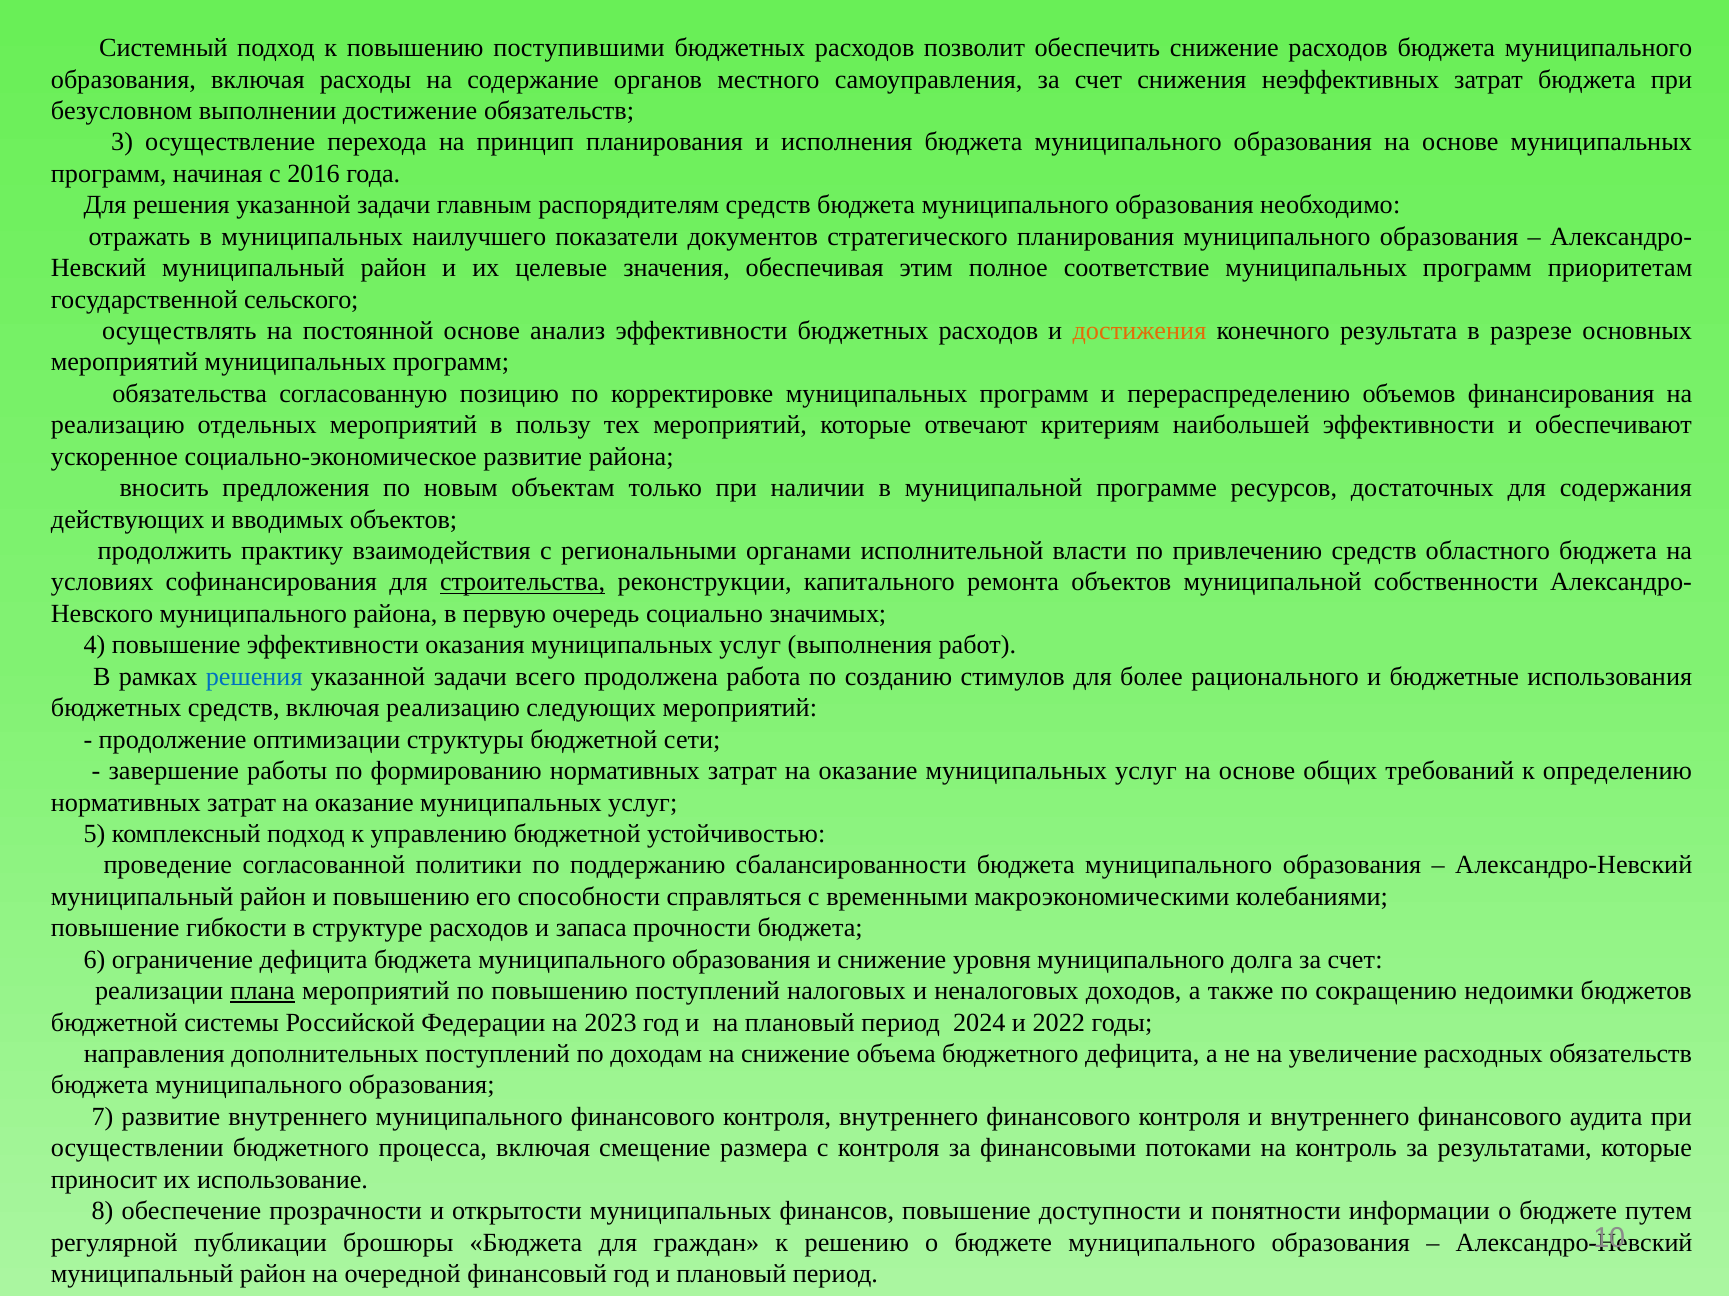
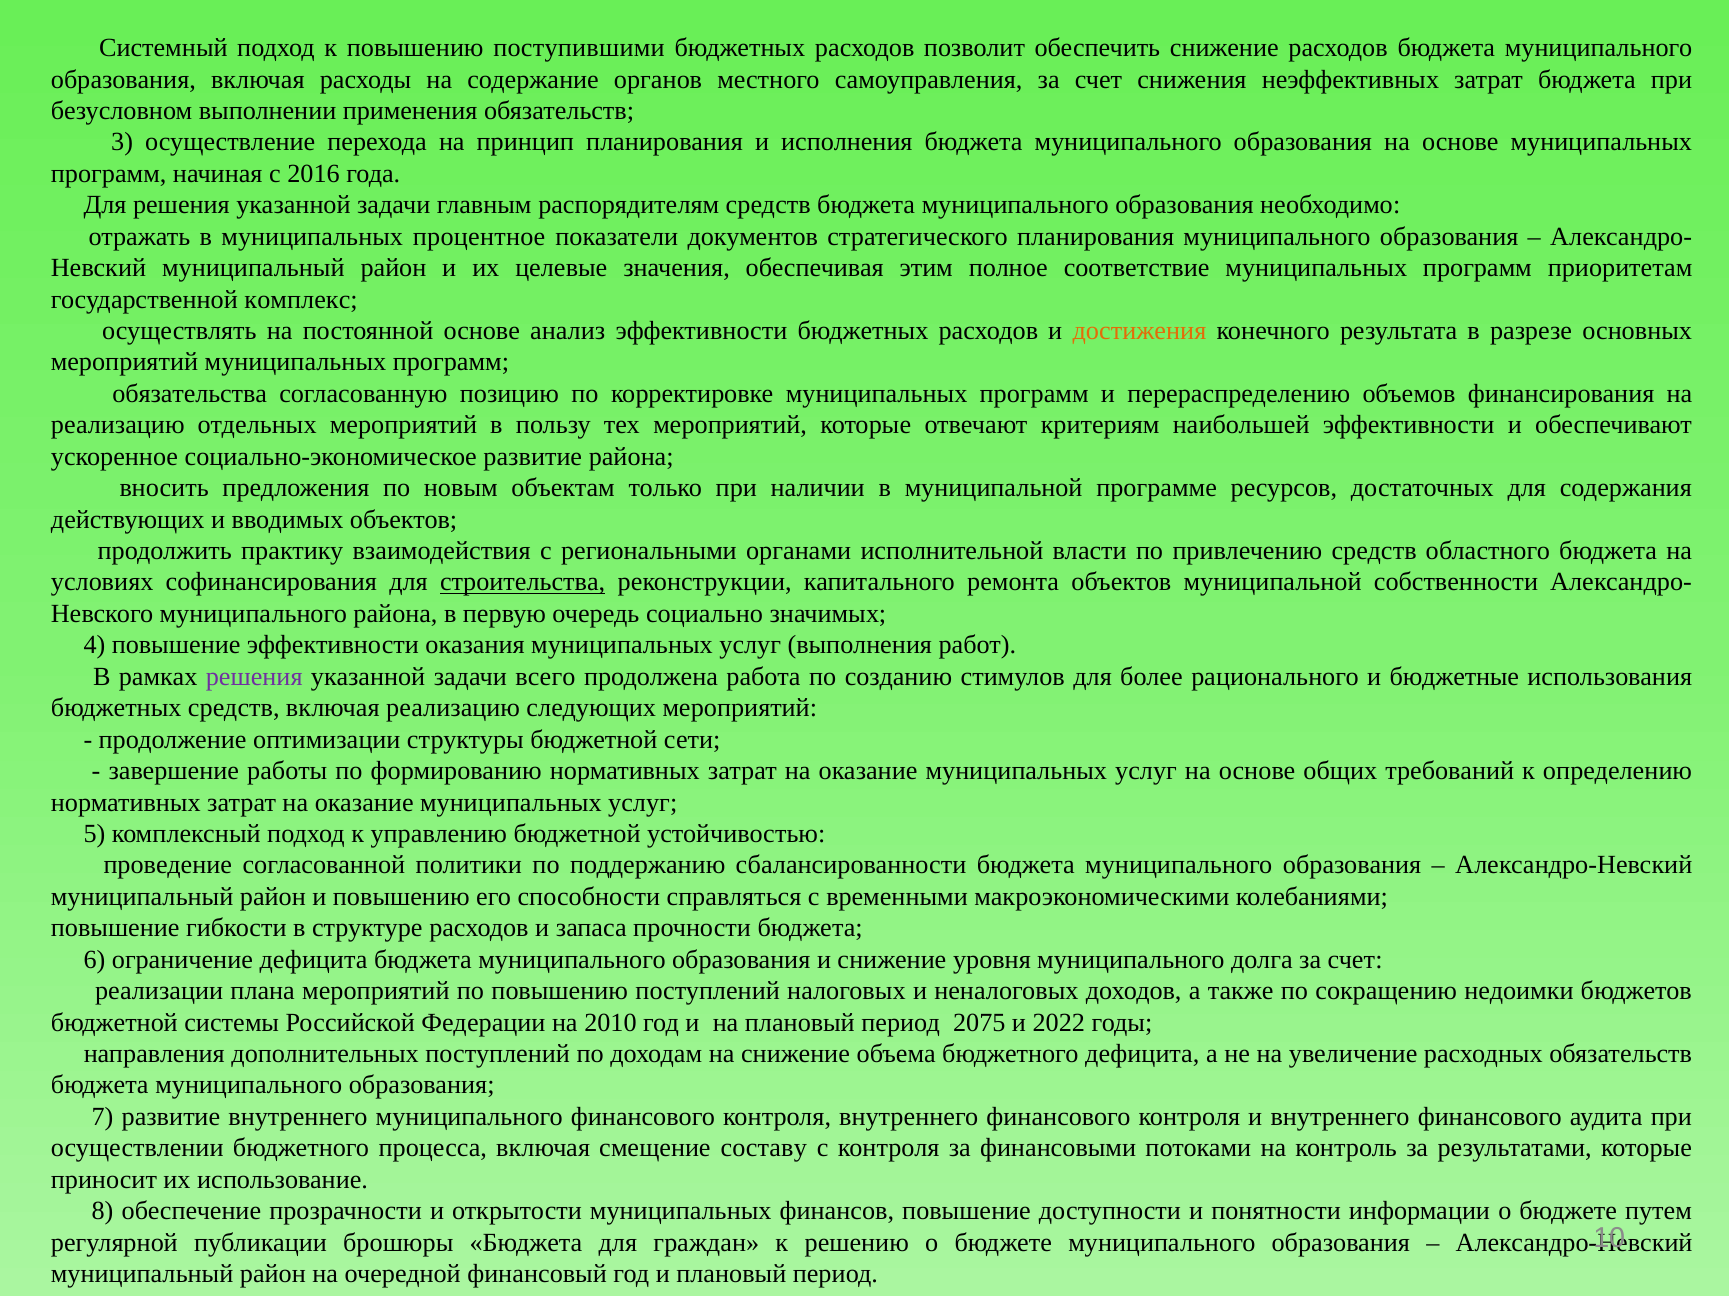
достижение: достижение -> применения
наилучшего: наилучшего -> процентное
сельского: сельского -> комплекс
решения at (254, 677) colour: blue -> purple
плана underline: present -> none
2023: 2023 -> 2010
2024: 2024 -> 2075
размера: размера -> составу
